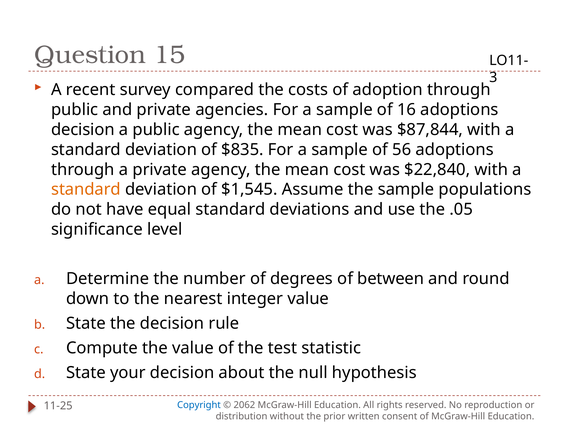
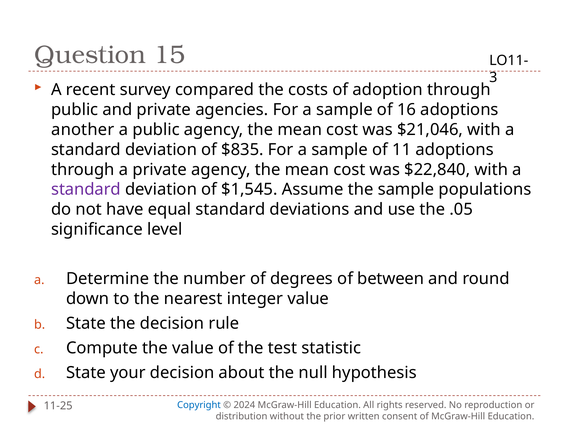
decision at (83, 130): decision -> another
$87,844: $87,844 -> $21,046
56: 56 -> 11
standard at (86, 189) colour: orange -> purple
2062: 2062 -> 2024
